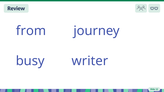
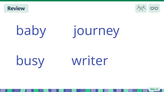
from: from -> baby
